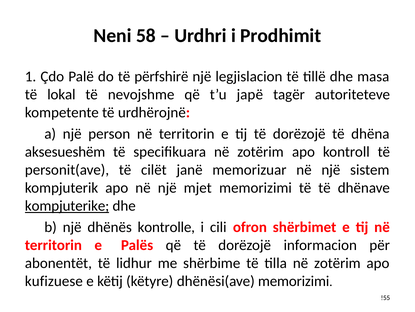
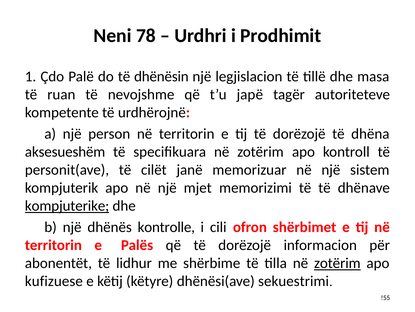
58: 58 -> 78
përfshirë: përfshirë -> dhënësin
lokal: lokal -> ruan
zotërim at (337, 263) underline: none -> present
dhënësi(ave memorizimi: memorizimi -> sekuestrimi
